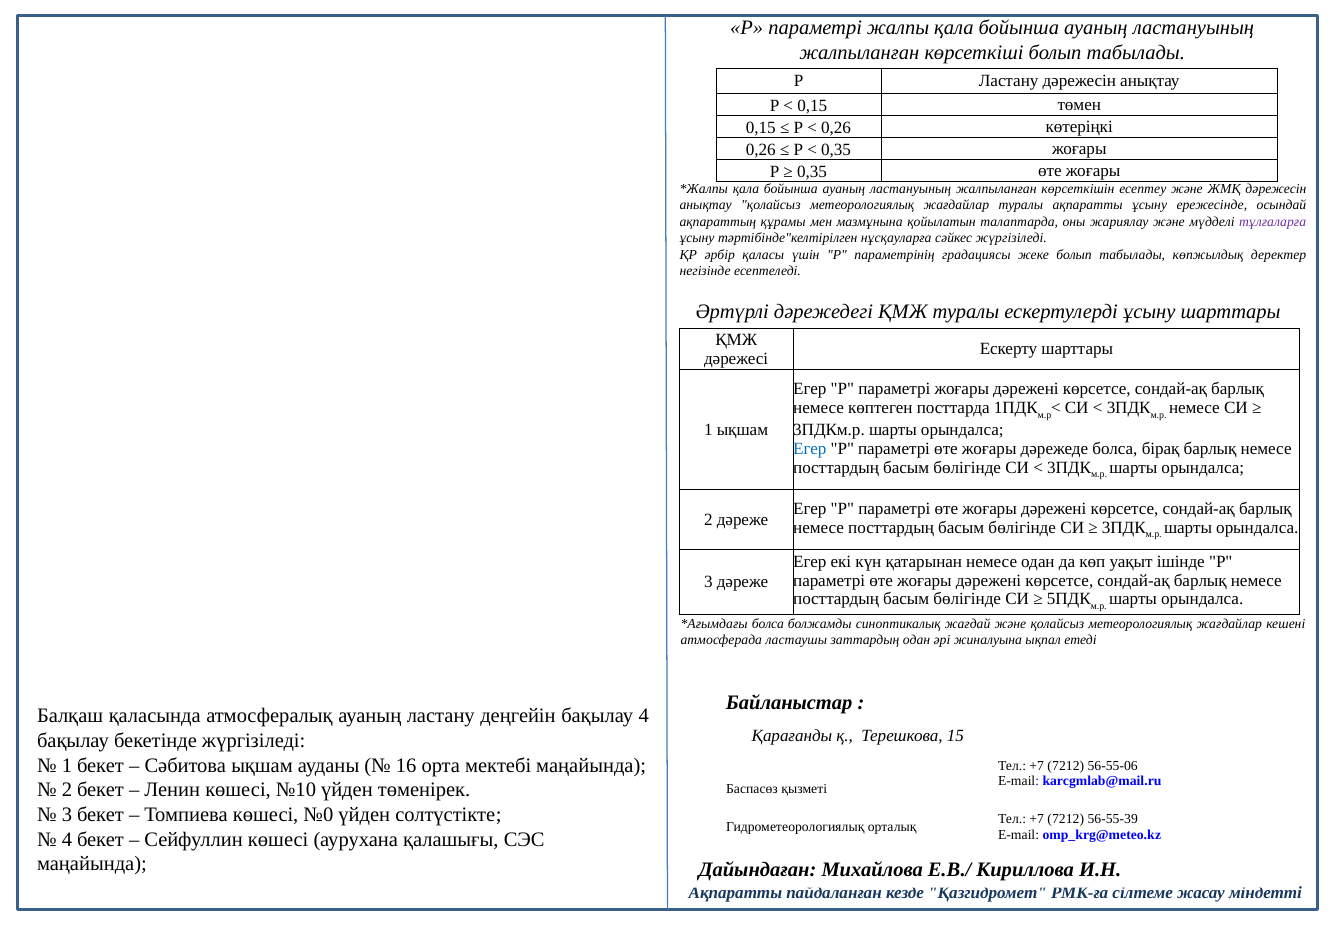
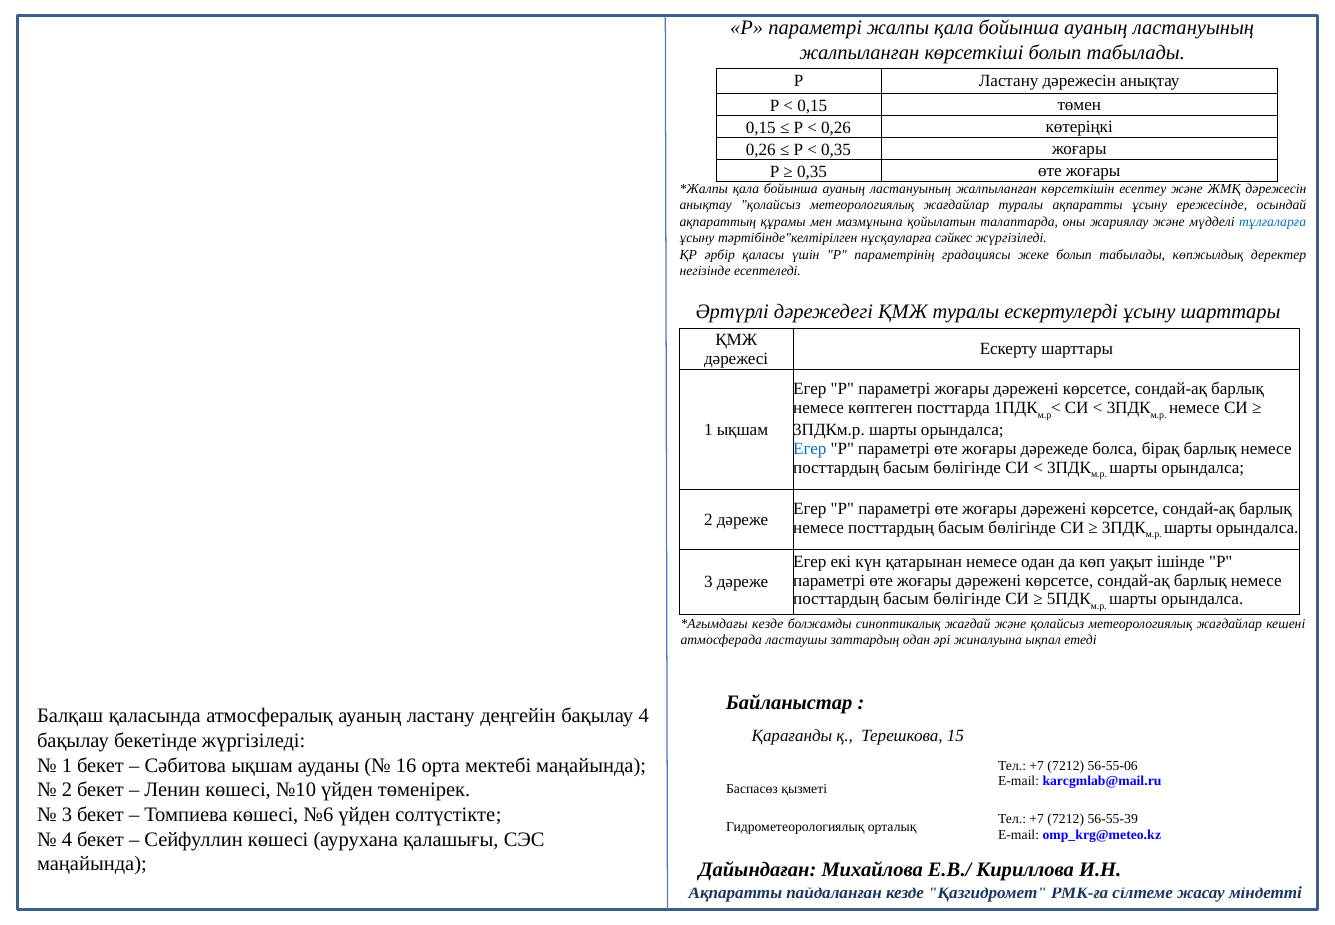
тұлғаларға colour: purple -> blue
болса at (768, 623): болса -> кезде
№0: №0 -> №6
